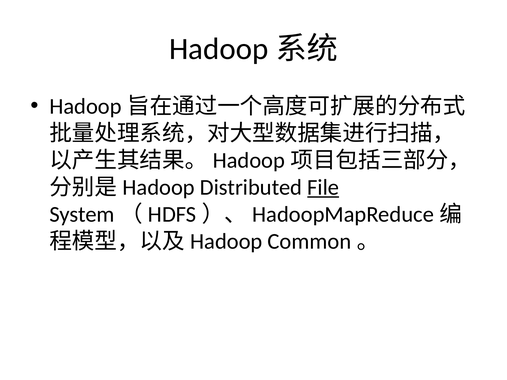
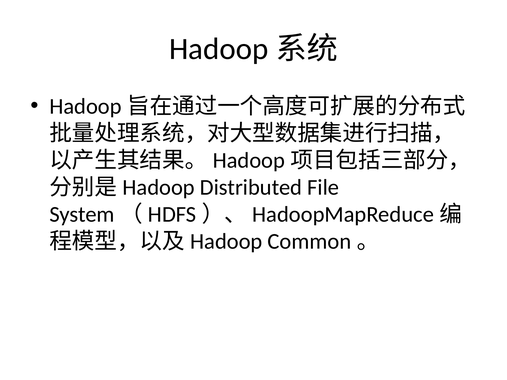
File underline: present -> none
